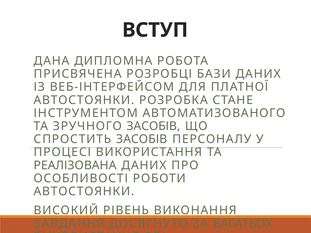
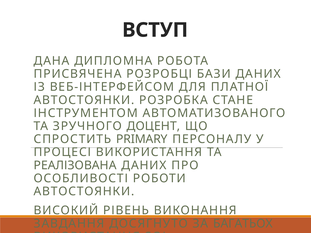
ЗРУЧНОГО ЗАСОБІВ: ЗАСОБІВ -> ДОЦЕНТ
СПРОСТИТЬ ЗАСОБІВ: ЗАСОБІВ -> PRIMARY
